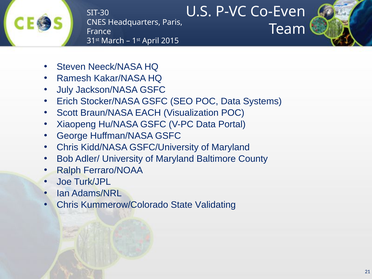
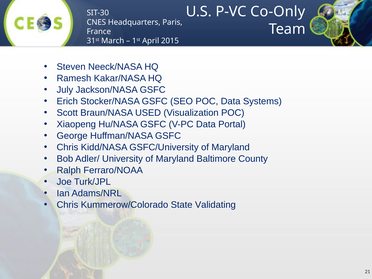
Co-Even: Co-Even -> Co-Only
EACH: EACH -> USED
